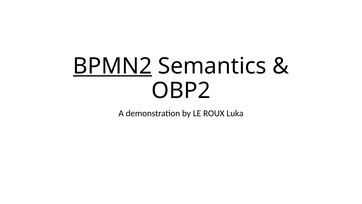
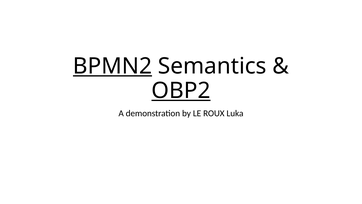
OBP2 underline: none -> present
